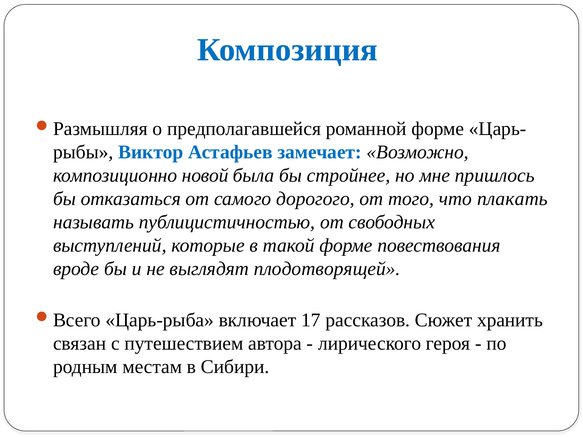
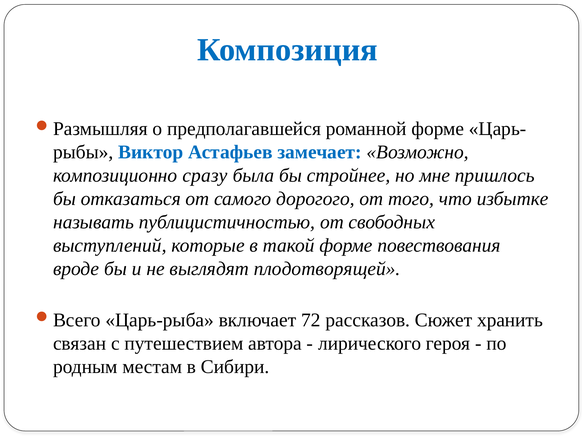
новой: новой -> сразу
плакать: плакать -> избытке
17: 17 -> 72
